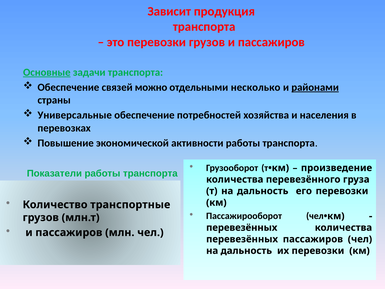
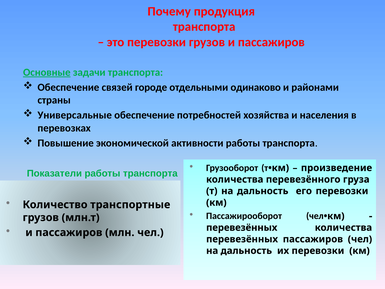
Зависит: Зависит -> Почему
можно: можно -> городе
несколько: несколько -> одинаково
районами underline: present -> none
